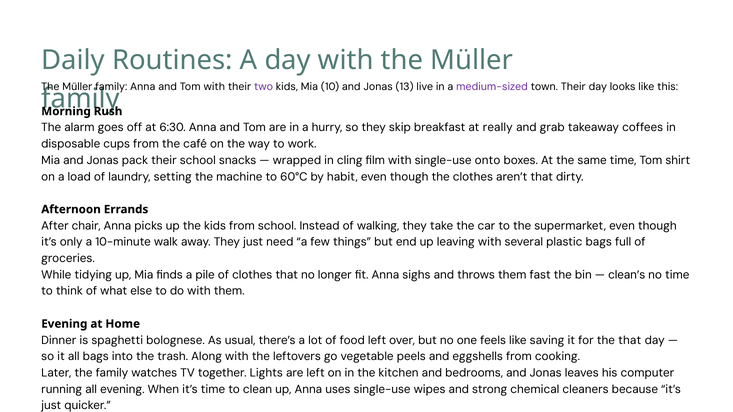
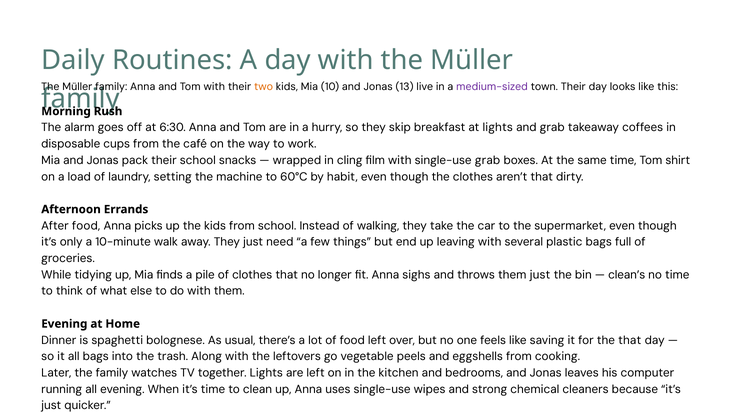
two colour: purple -> orange
at really: really -> lights
single-use onto: onto -> grab
After chair: chair -> food
them fast: fast -> just
